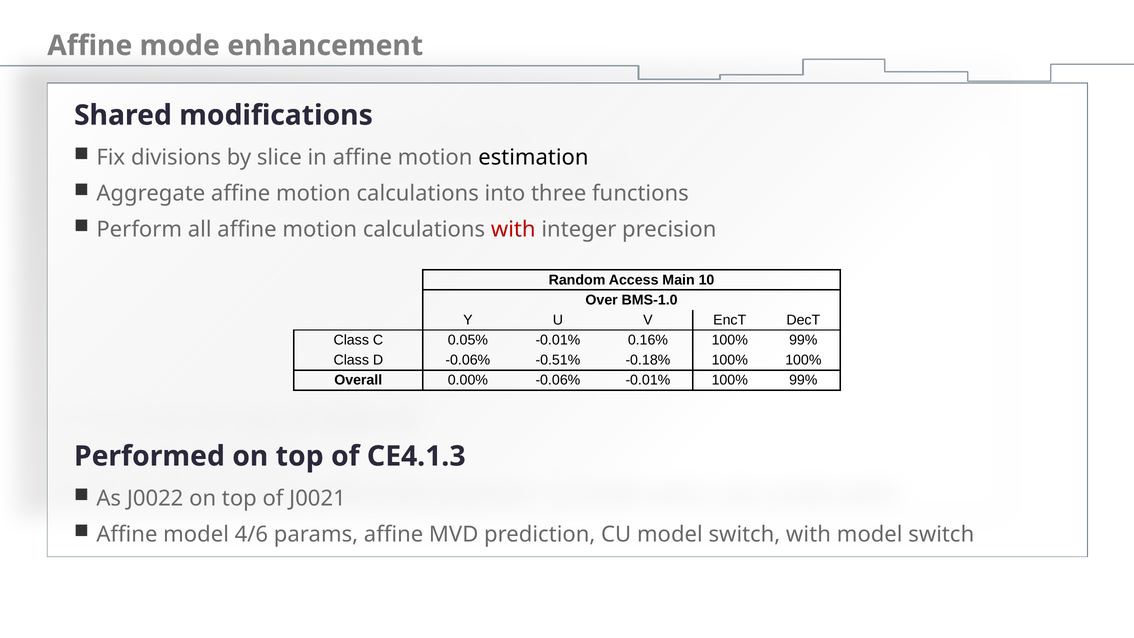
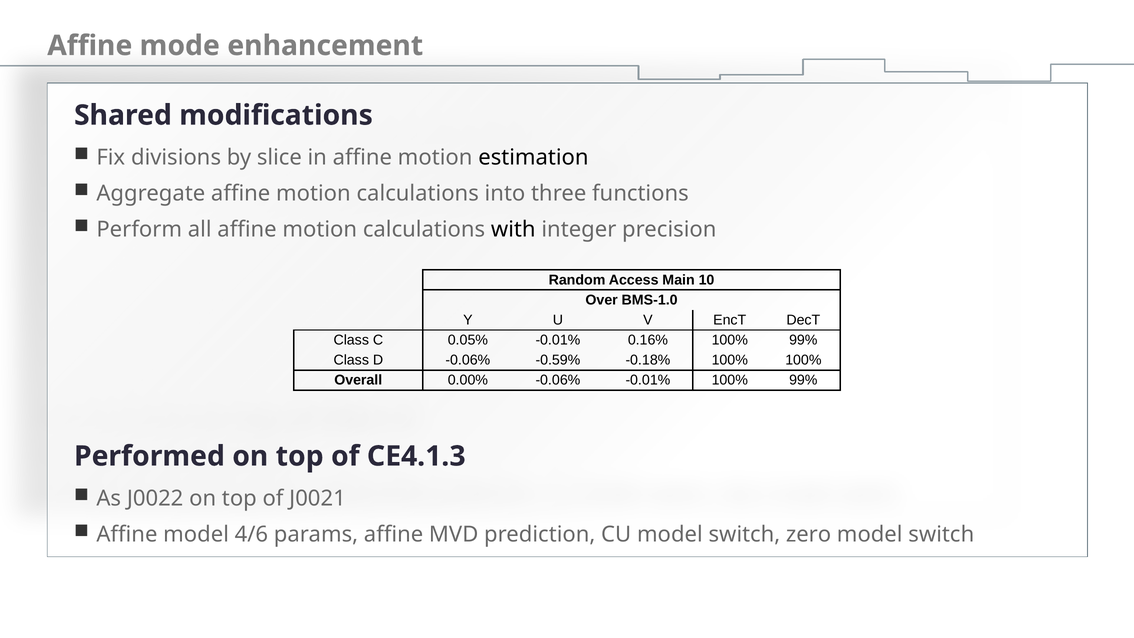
with at (513, 230) colour: red -> black
-0.51%: -0.51% -> -0.59%
switch with: with -> zero
